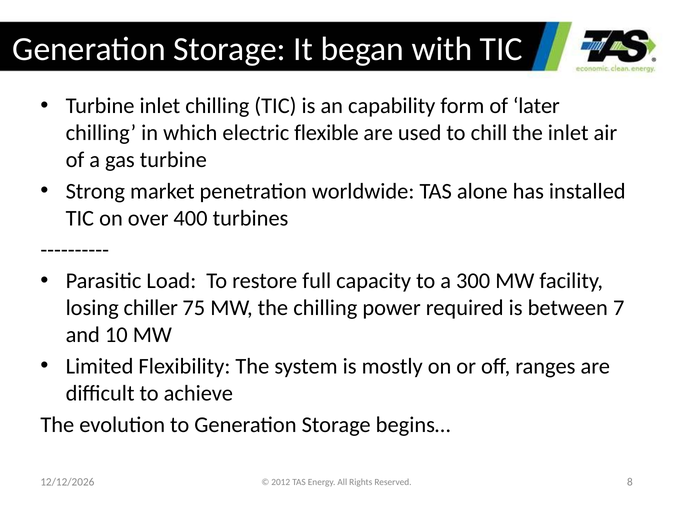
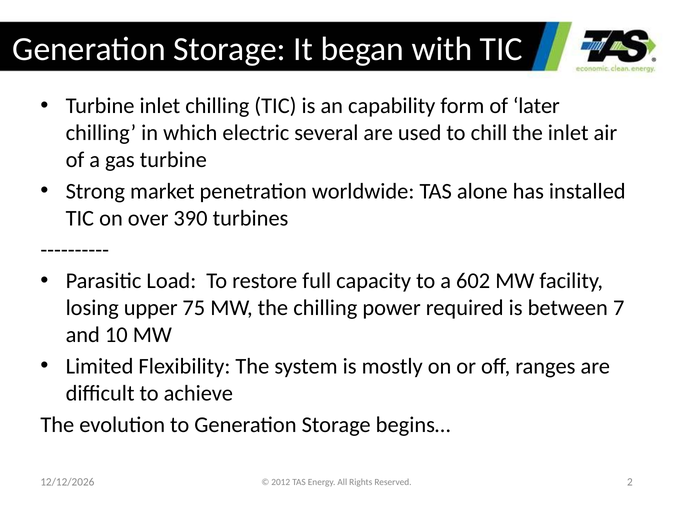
flexible: flexible -> several
400: 400 -> 390
300: 300 -> 602
chiller: chiller -> upper
8: 8 -> 2
